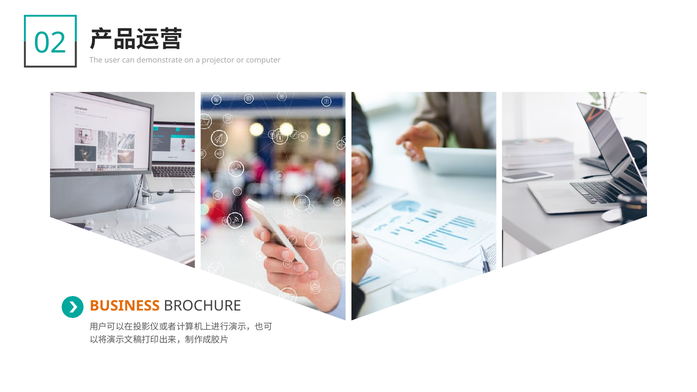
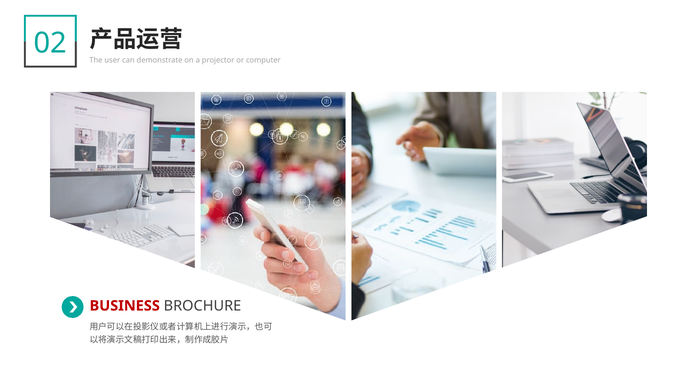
BUSINESS colour: orange -> red
